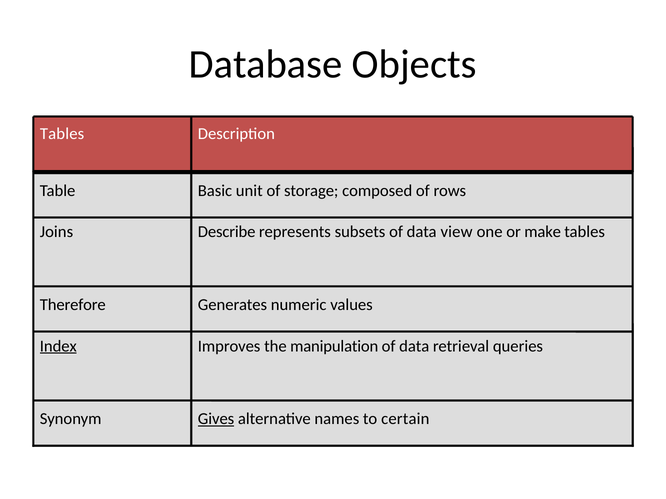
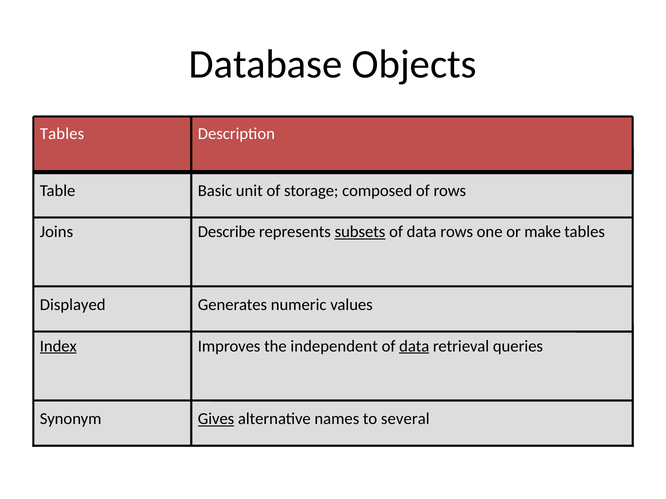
subsets underline: none -> present
data view: view -> rows
Therefore: Therefore -> Displayed
manipulation: manipulation -> independent
data at (414, 346) underline: none -> present
certain: certain -> several
